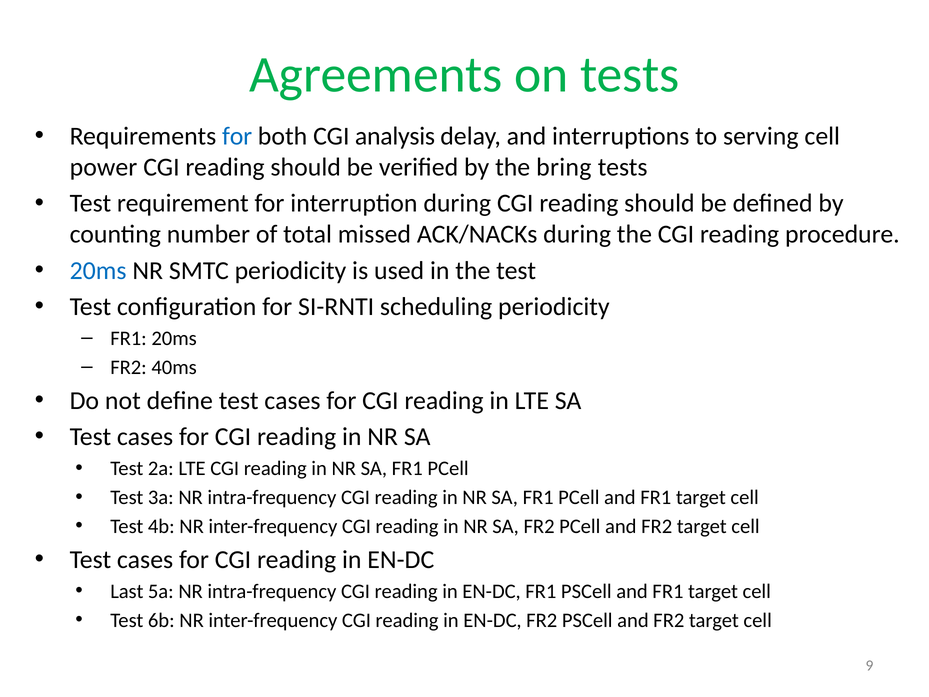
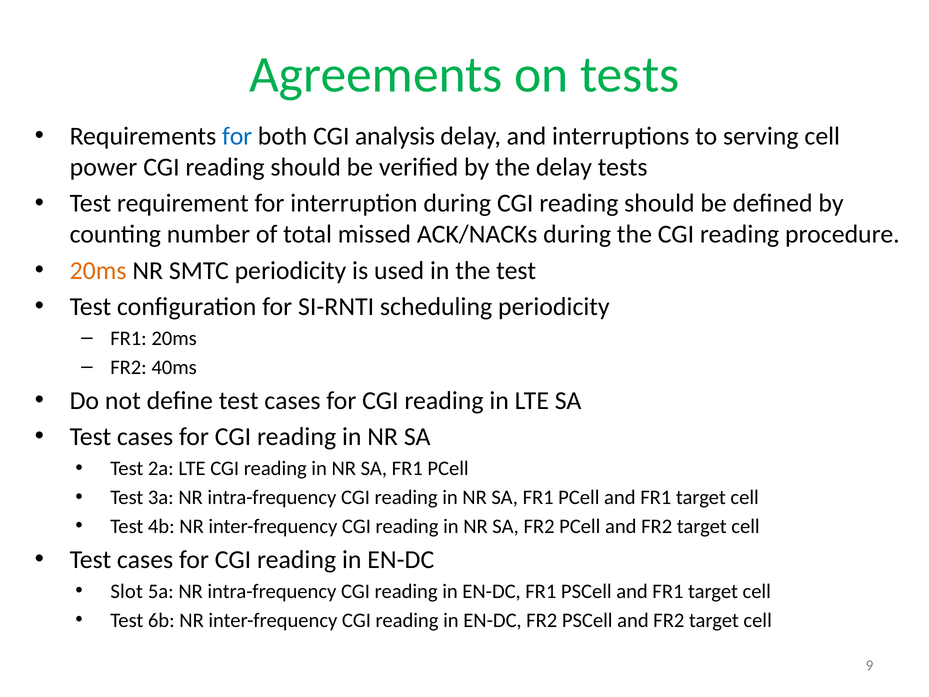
the bring: bring -> delay
20ms at (98, 271) colour: blue -> orange
Last: Last -> Slot
